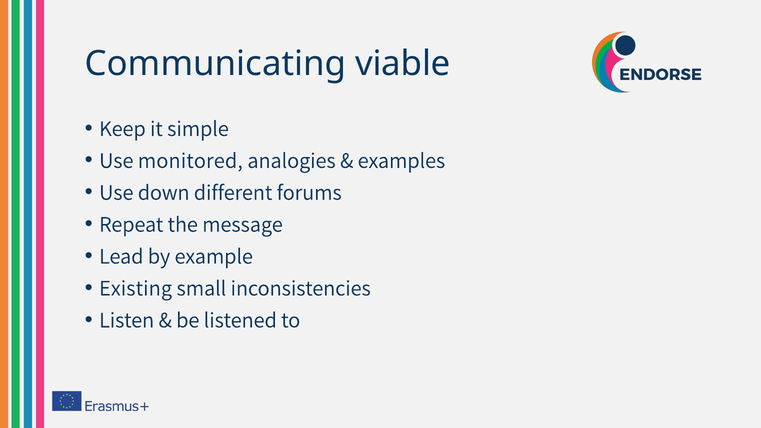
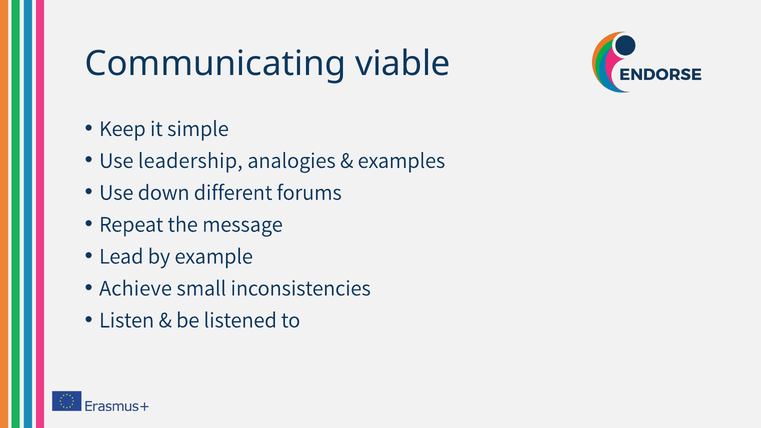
monitored: monitored -> leadership
Existing: Existing -> Achieve
